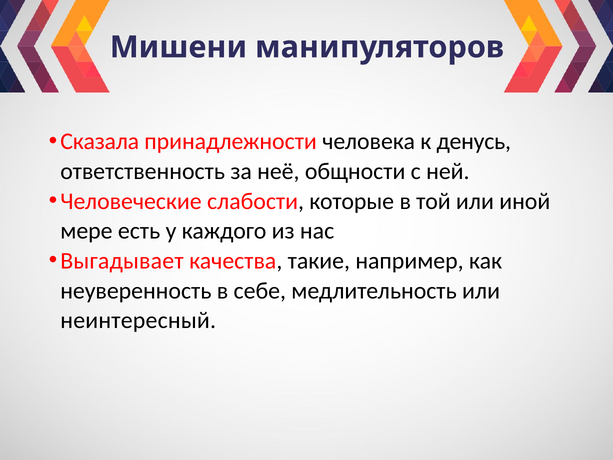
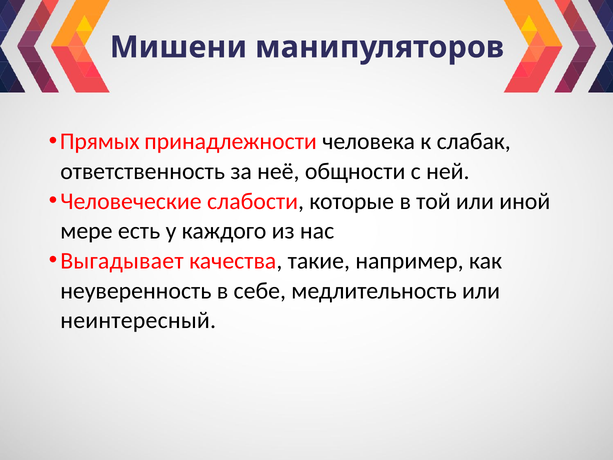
Сказала: Сказала -> Прямых
денусь: денусь -> слабак
